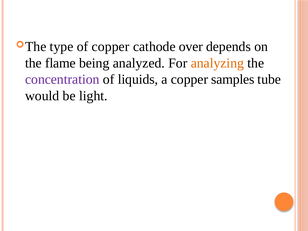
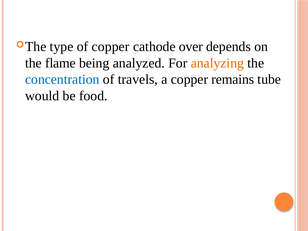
concentration colour: purple -> blue
liquids: liquids -> travels
samples: samples -> remains
light: light -> food
